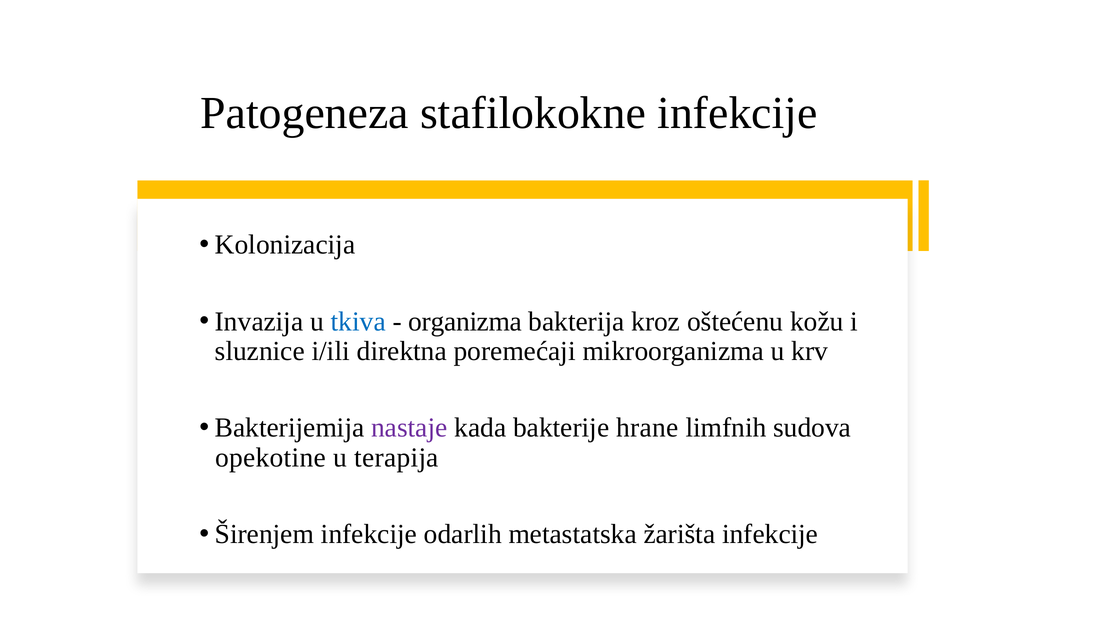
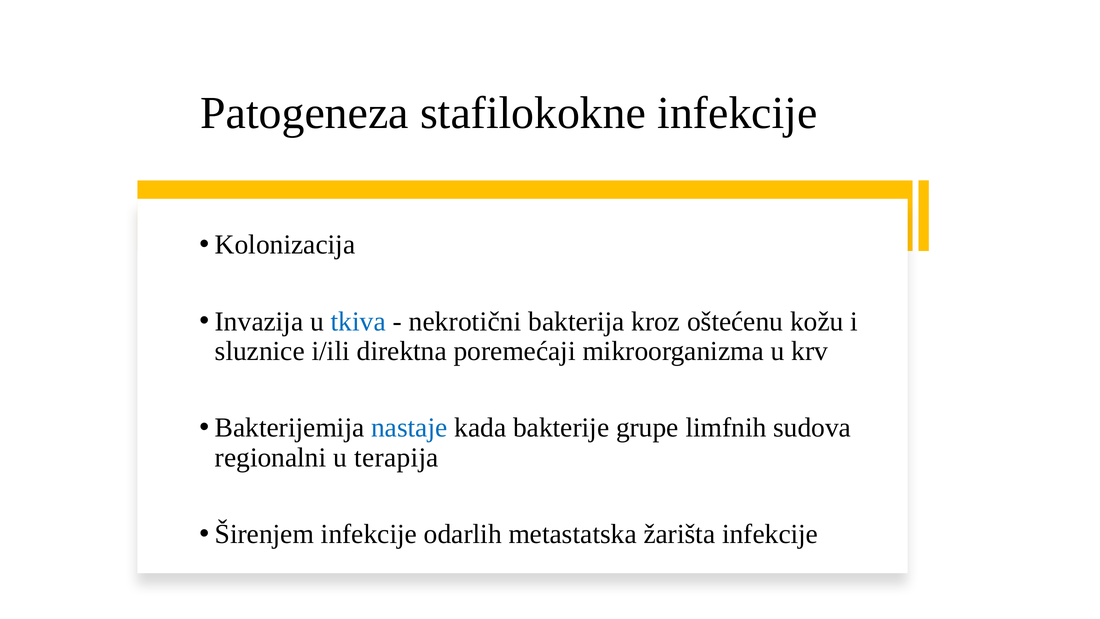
organizma: organizma -> nekrotični
nastaje colour: purple -> blue
hrane: hrane -> grupe
opekotine: opekotine -> regionalni
